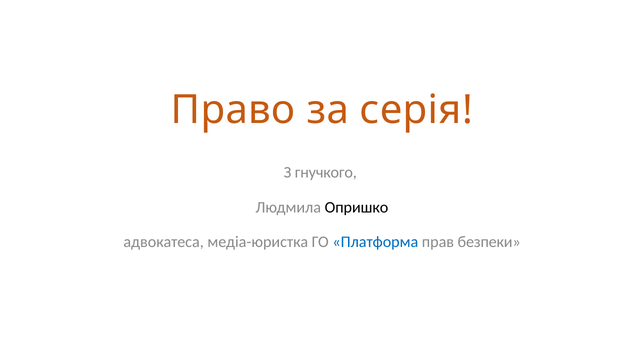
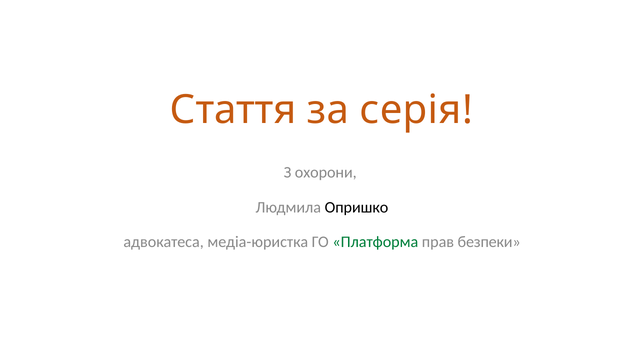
Право: Право -> Стаття
гнучкого: гнучкого -> охорони
Платформа colour: blue -> green
